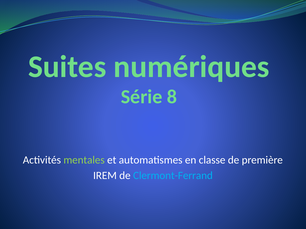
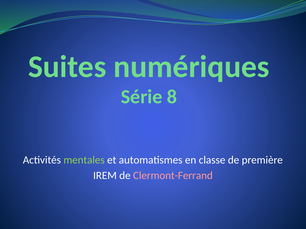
Clermont-Ferrand colour: light blue -> pink
